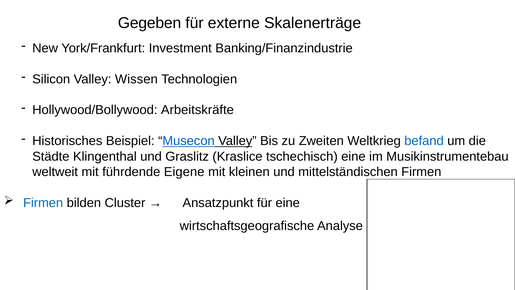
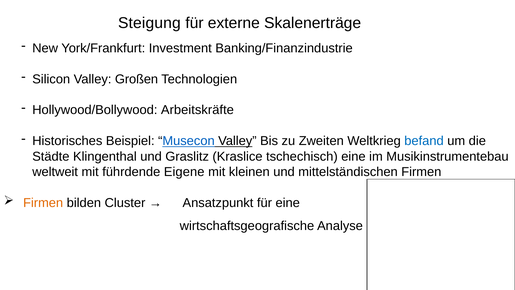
Gegeben: Gegeben -> Steigung
Wissen: Wissen -> Großen
Firmen at (43, 203) colour: blue -> orange
